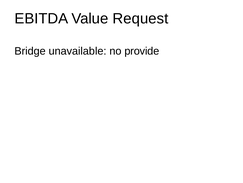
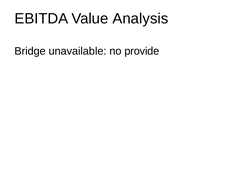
Request: Request -> Analysis
